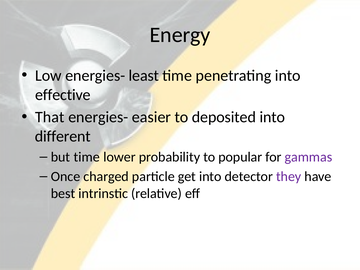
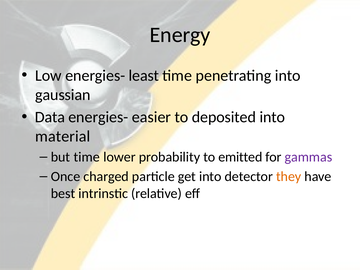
effective: effective -> gaussian
That: That -> Data
different: different -> material
popular: popular -> emitted
they colour: purple -> orange
